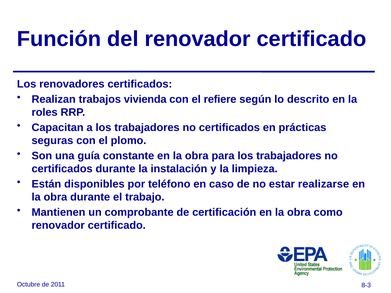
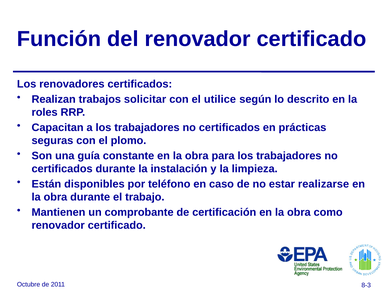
vivienda: vivienda -> solicitar
refiere: refiere -> utilice
